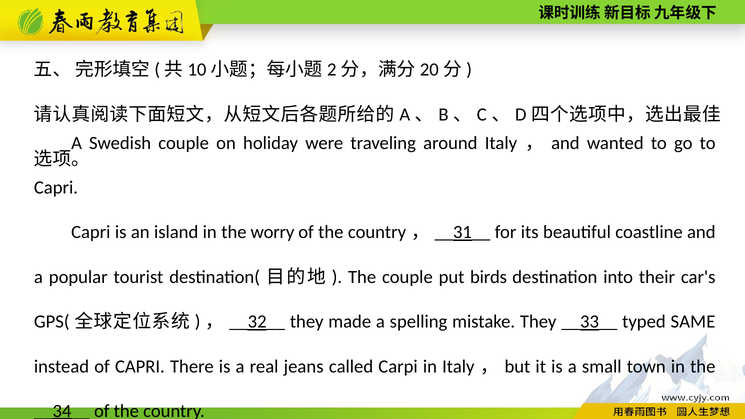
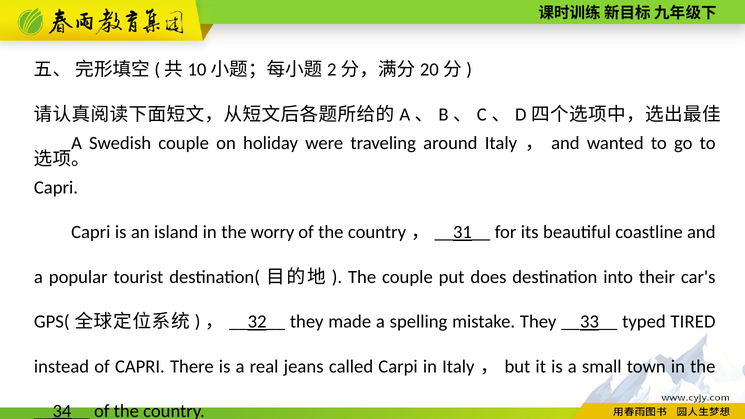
birds: birds -> does
SAME: SAME -> TIRED
